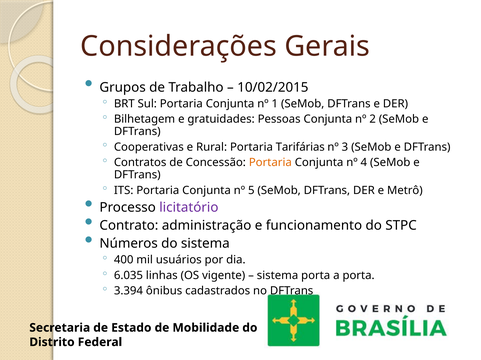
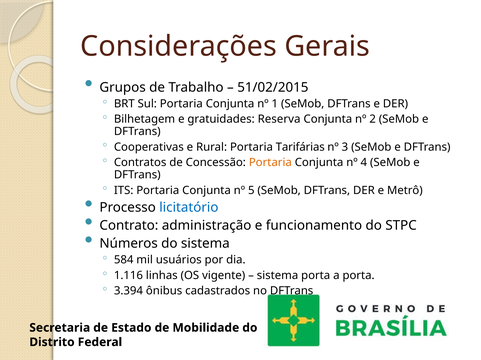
10/02/2015: 10/02/2015 -> 51/02/2015
Pessoas: Pessoas -> Reserva
licitatório colour: purple -> blue
400: 400 -> 584
6.035: 6.035 -> 1.116
